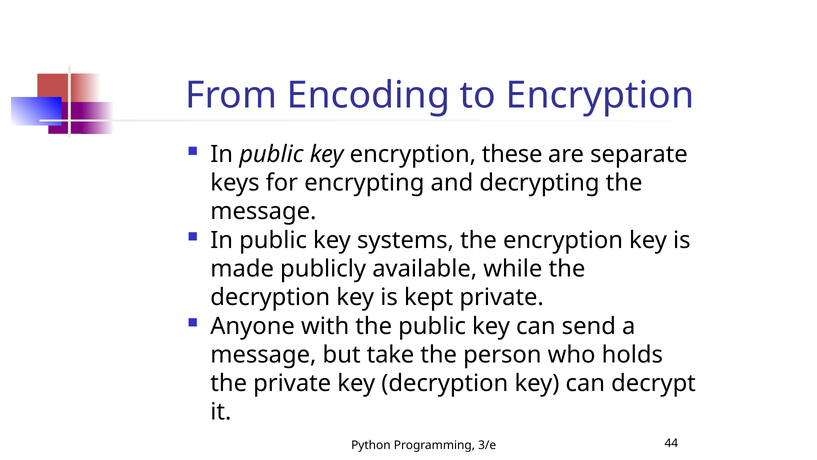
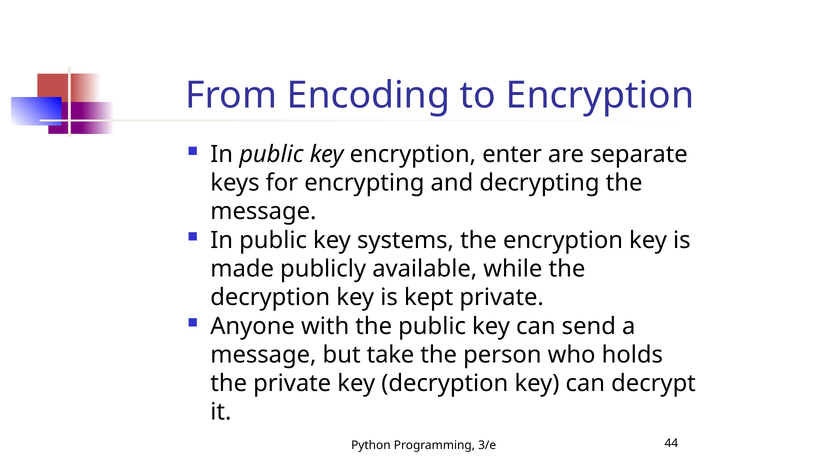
these: these -> enter
